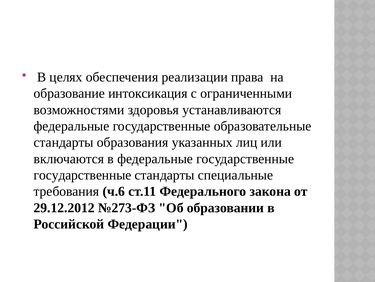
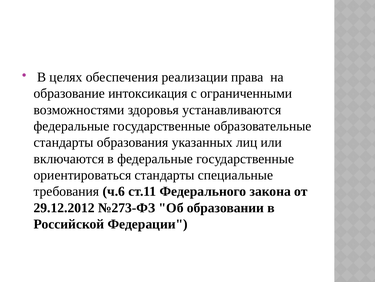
государственные at (83, 175): государственные -> ориентироваться
